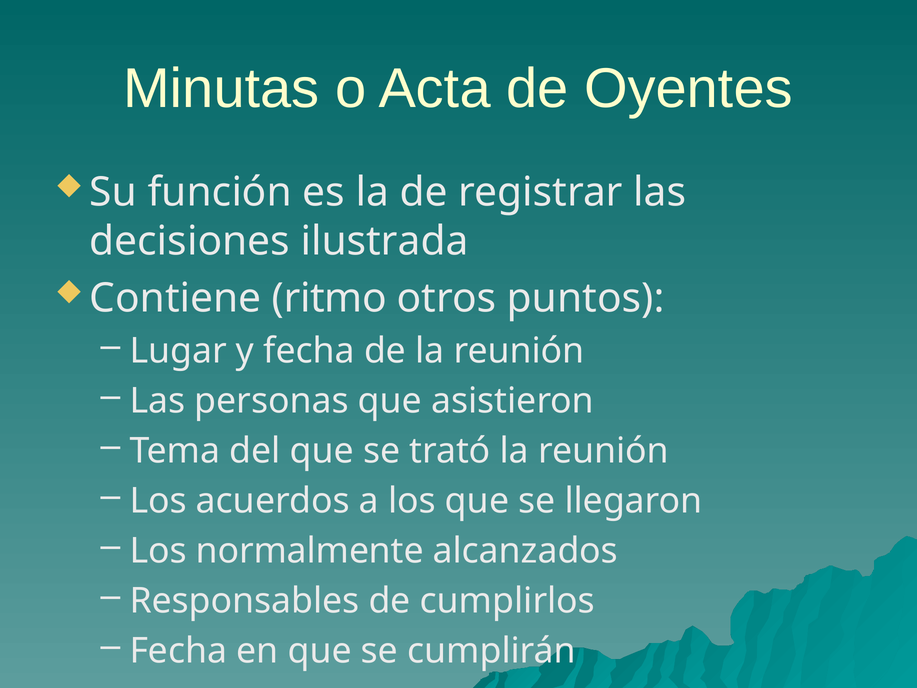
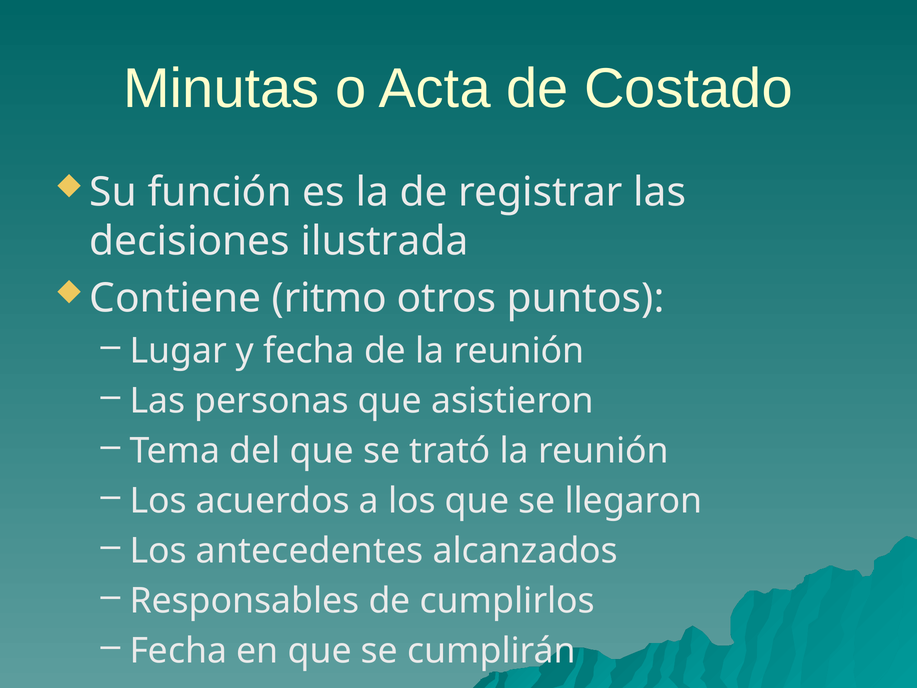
Oyentes: Oyentes -> Costado
normalmente: normalmente -> antecedentes
